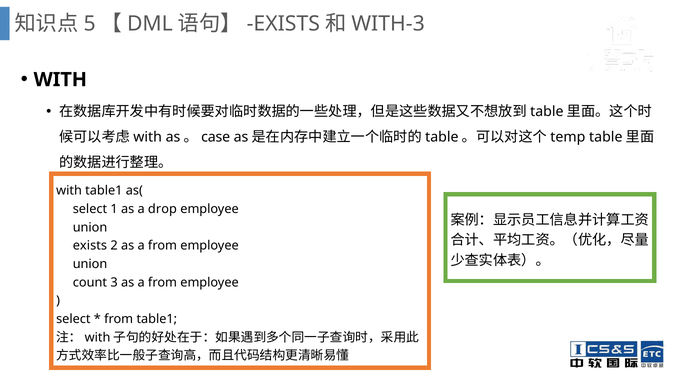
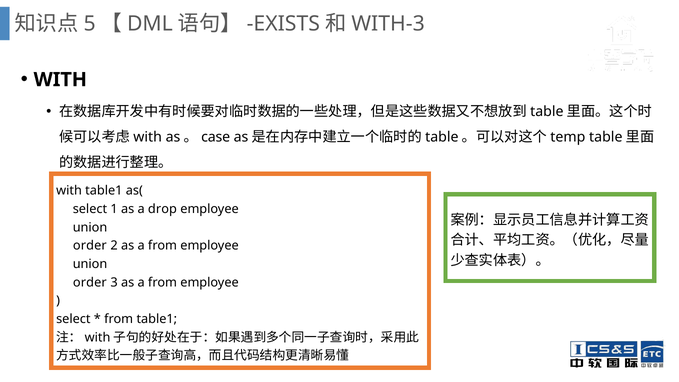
exists at (90, 246): exists -> order
count at (90, 282): count -> order
